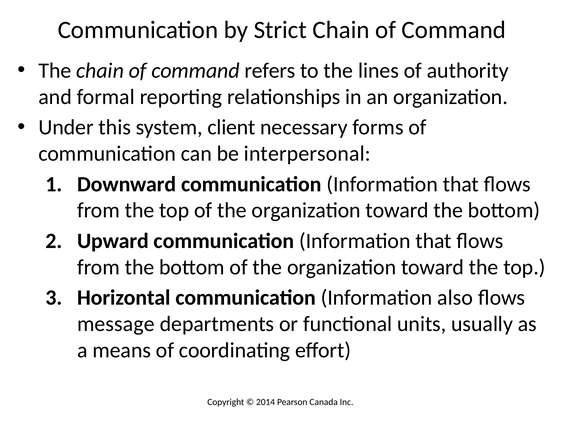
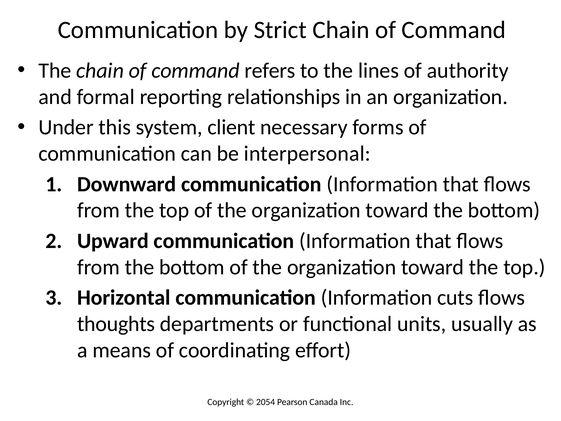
also: also -> cuts
message: message -> thoughts
2014: 2014 -> 2054
